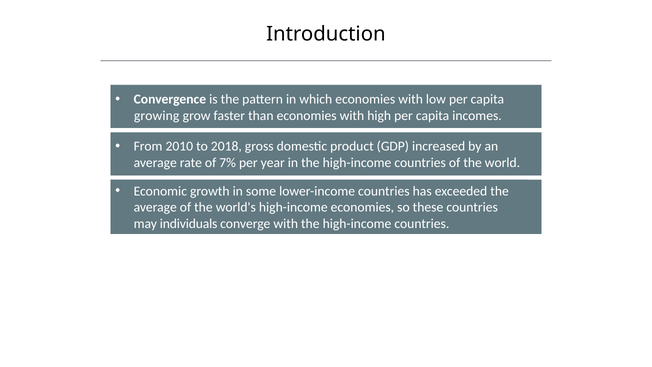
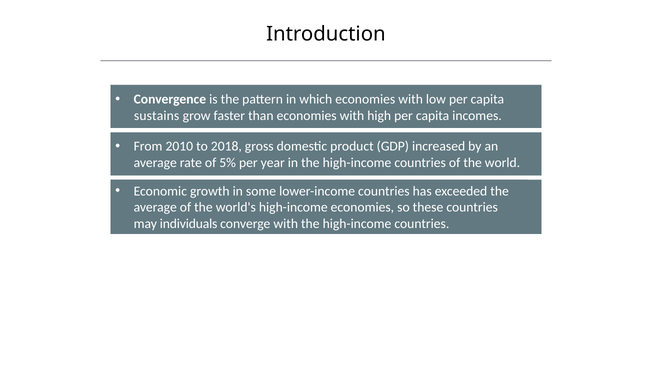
growing: growing -> sustains
7%: 7% -> 5%
